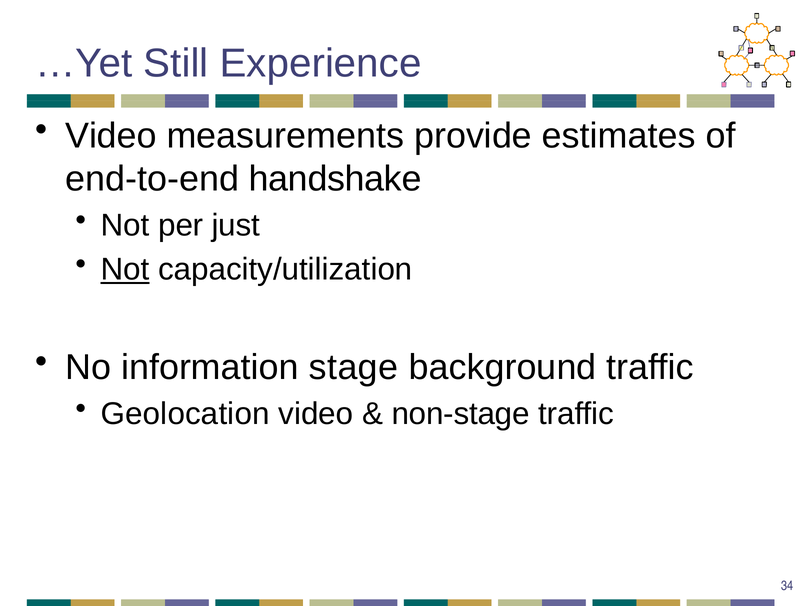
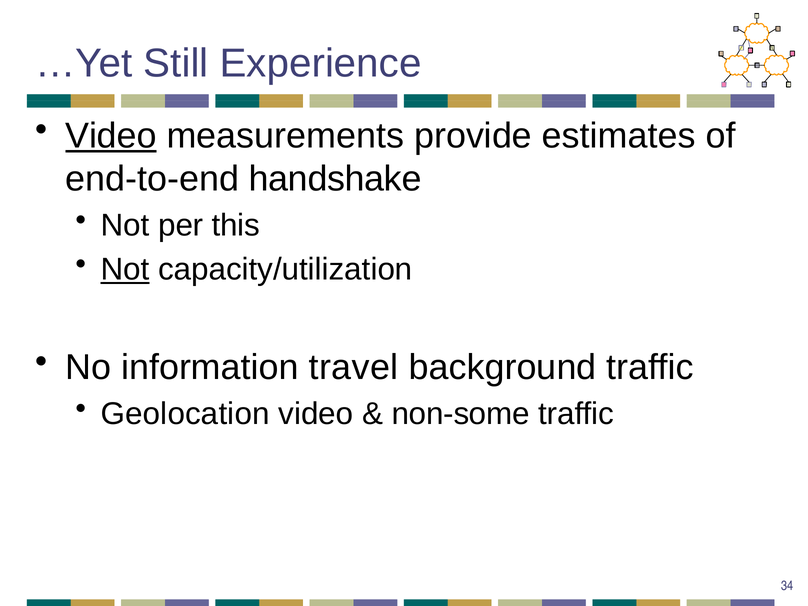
Video at (111, 136) underline: none -> present
just: just -> this
stage: stage -> travel
non-stage: non-stage -> non-some
